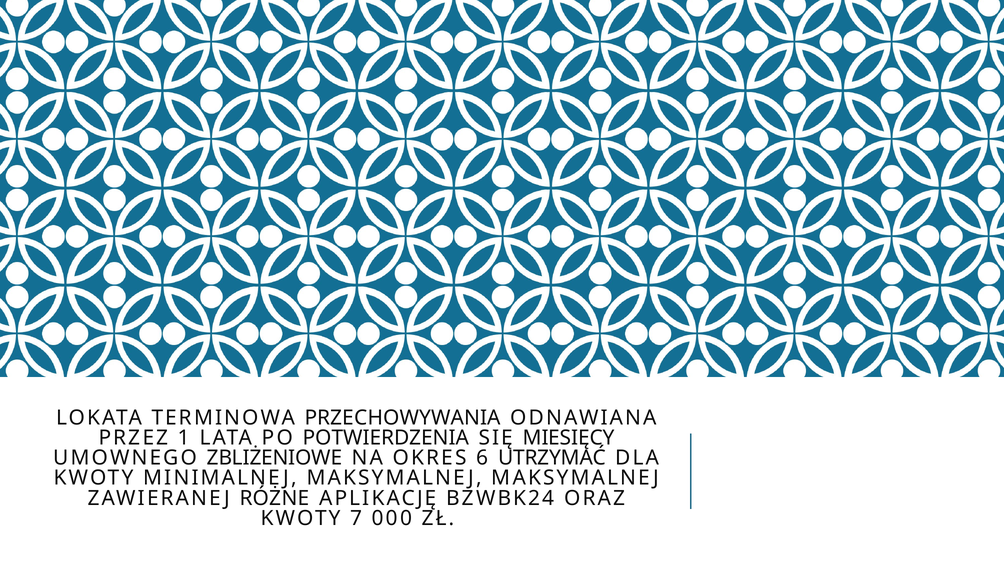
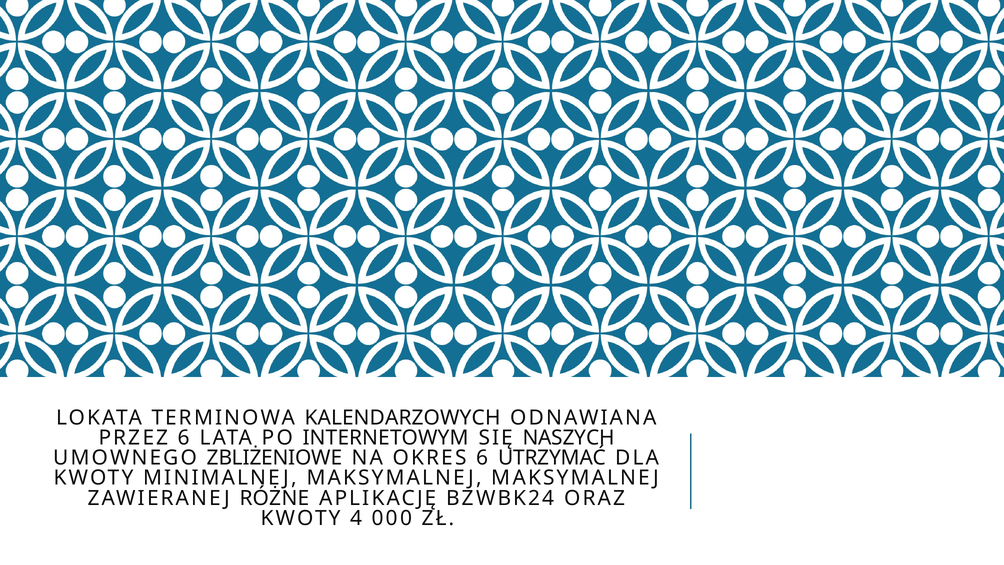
PRZECHOWYWANIA: PRZECHOWYWANIA -> KALENDARZOWYCH
PRZEZ 1: 1 -> 6
POTWIERDZENIA: POTWIERDZENIA -> INTERNETOWYM
MIESIĘCY: MIESIĘCY -> NASZYCH
7: 7 -> 4
